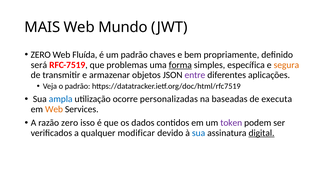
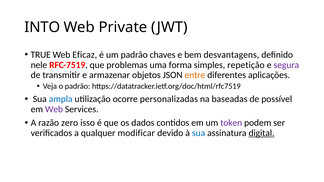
MAIS: MAIS -> INTO
Mundo: Mundo -> Private
ZERO at (41, 55): ZERO -> TRUE
Fluída: Fluída -> Eficaz
propriamente: propriamente -> desvantagens
será: será -> nele
forma underline: present -> none
específica: específica -> repetição
segura colour: orange -> purple
entre colour: purple -> orange
executa: executa -> possível
Web at (54, 109) colour: orange -> purple
